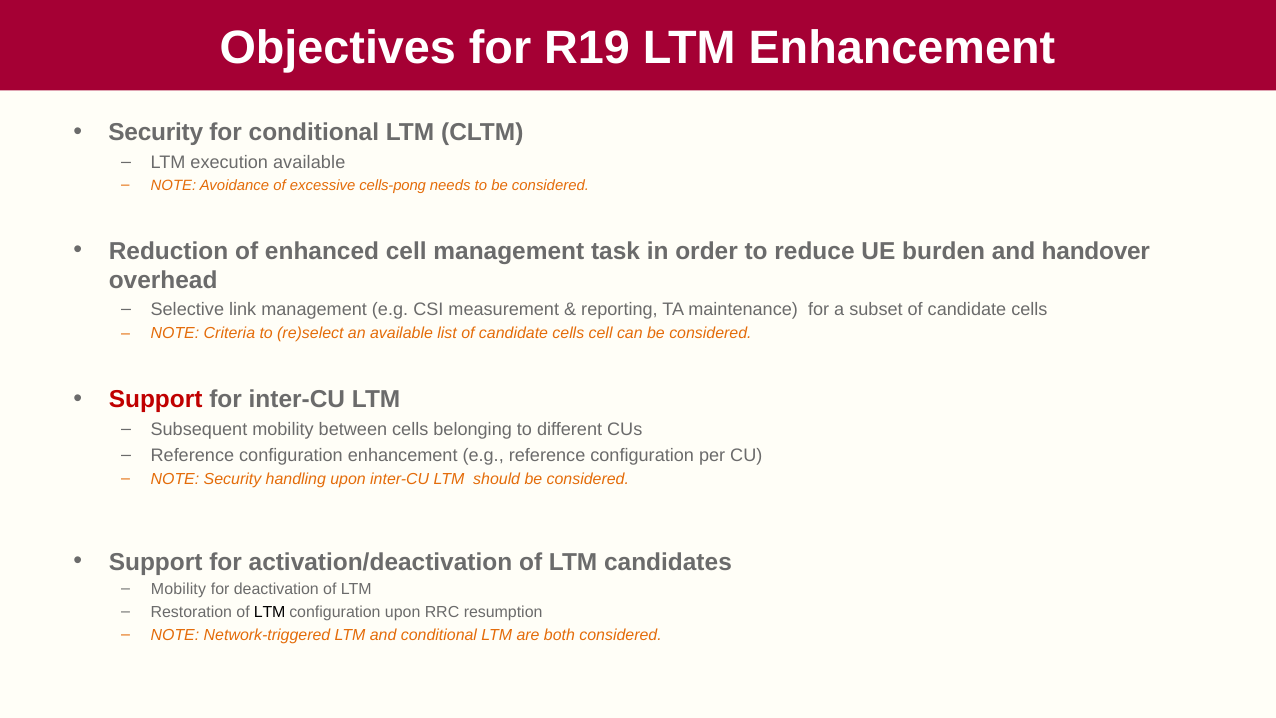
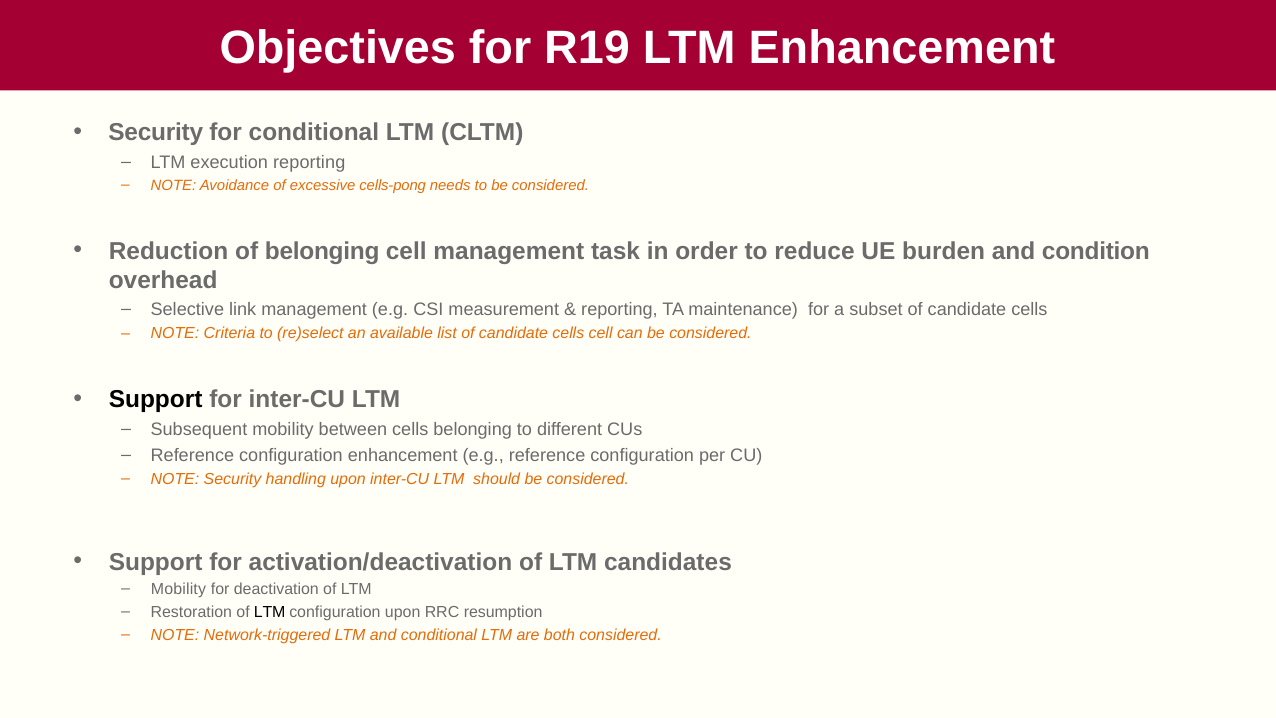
execution available: available -> reporting
of enhanced: enhanced -> belonging
handover: handover -> condition
Support at (156, 400) colour: red -> black
